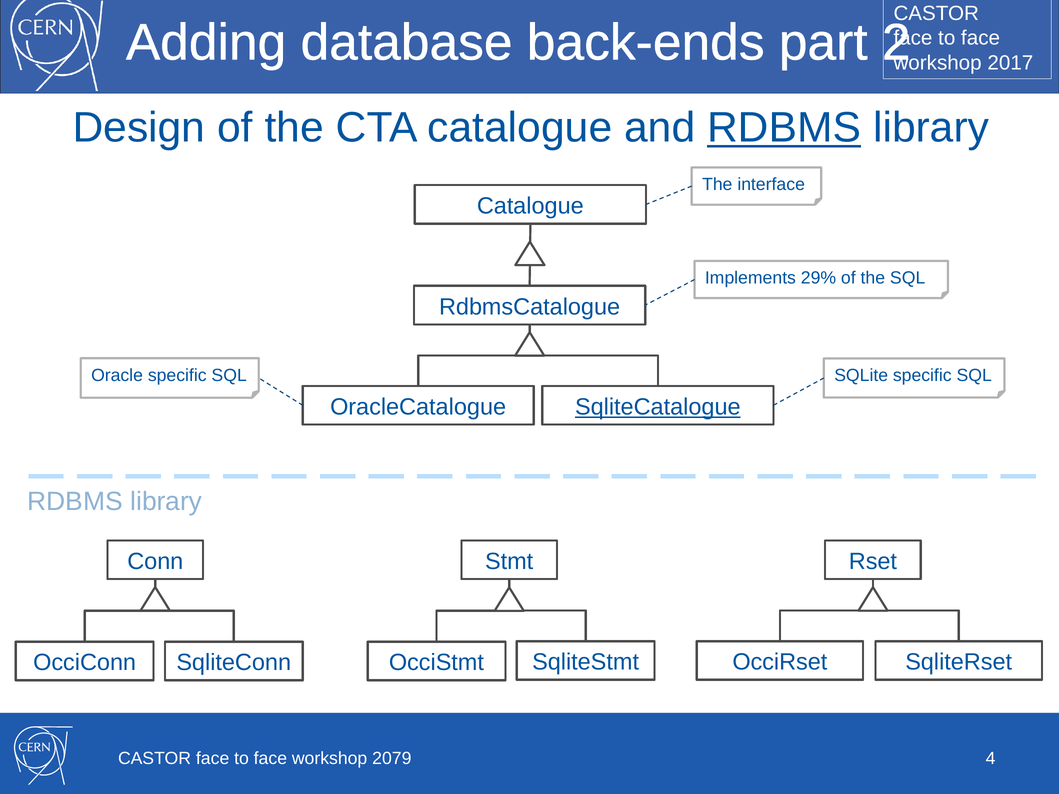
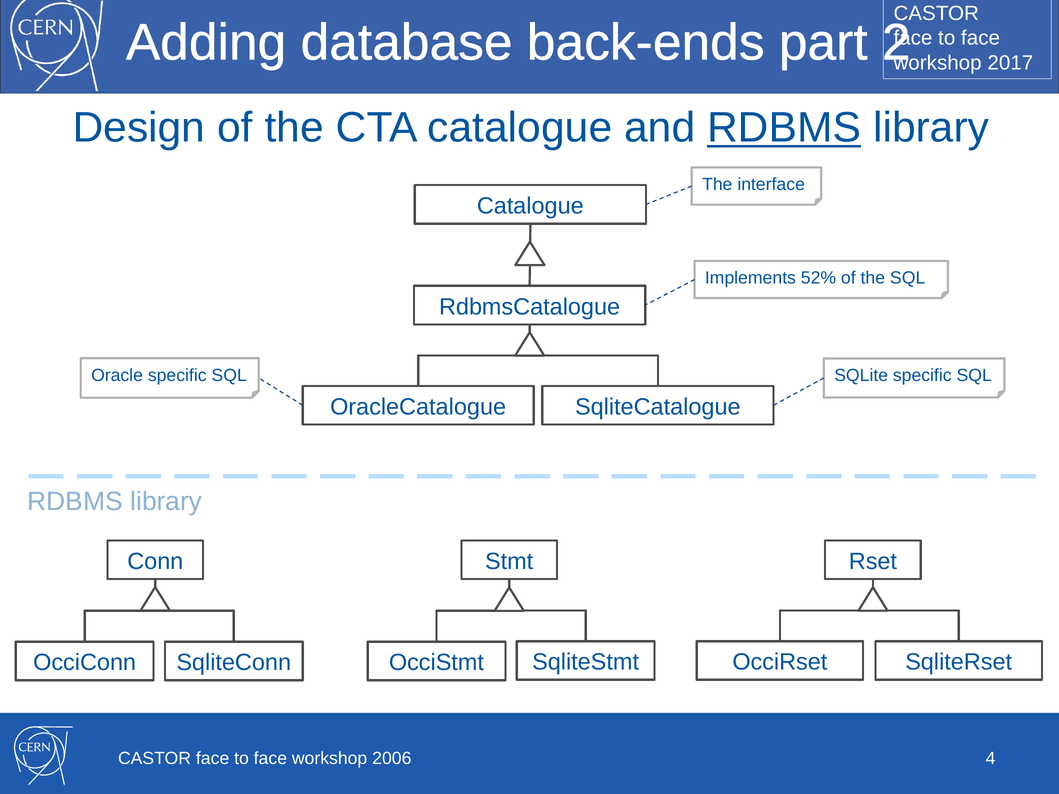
29%: 29% -> 52%
SqliteCatalogue underline: present -> none
2079: 2079 -> 2006
